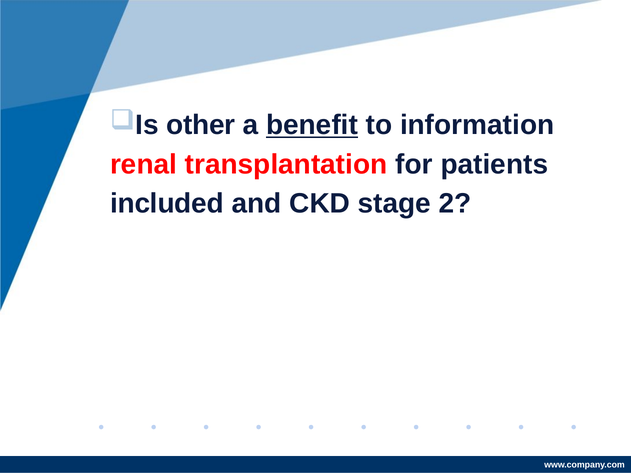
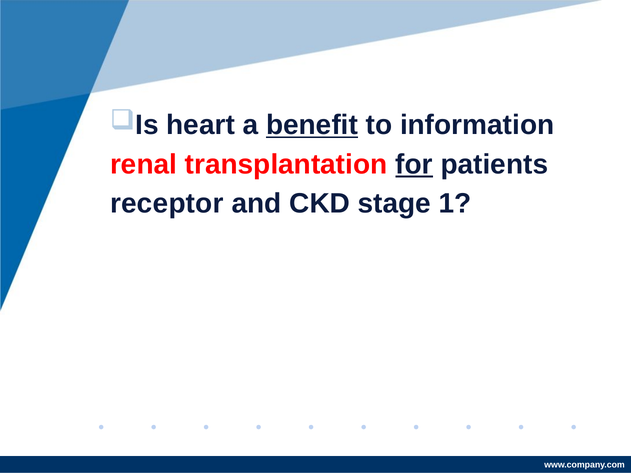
other: other -> heart
for underline: none -> present
included: included -> receptor
2: 2 -> 1
